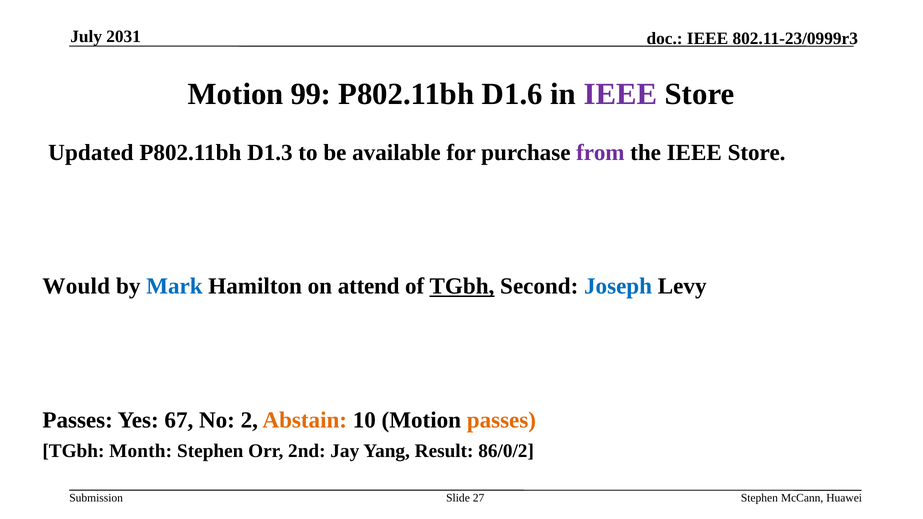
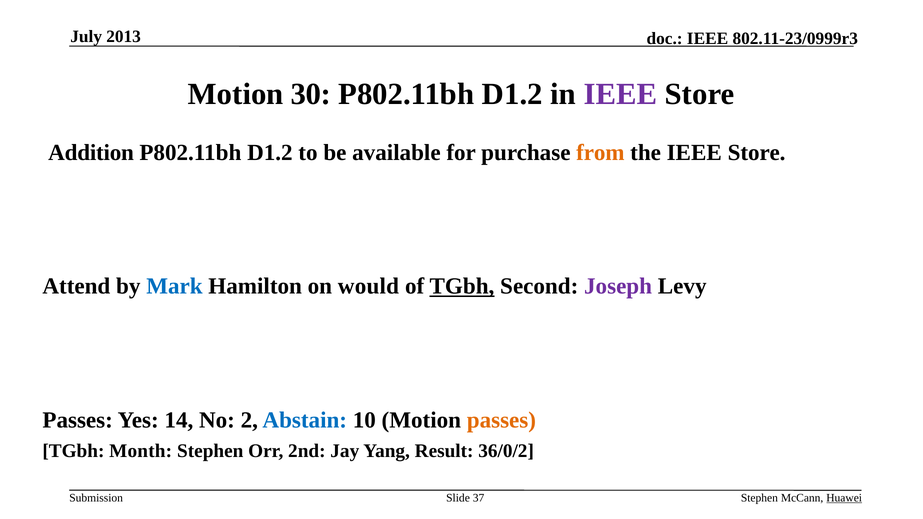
2031: 2031 -> 2013
99: 99 -> 30
D1.6 at (512, 94): D1.6 -> D1.2
Updated: Updated -> Addition
D1.3 at (270, 153): D1.3 -> D1.2
from colour: purple -> orange
Would: Would -> Attend
attend: attend -> would
Joseph colour: blue -> purple
67: 67 -> 14
Abstain colour: orange -> blue
86/0/2: 86/0/2 -> 36/0/2
27: 27 -> 37
Huawei underline: none -> present
